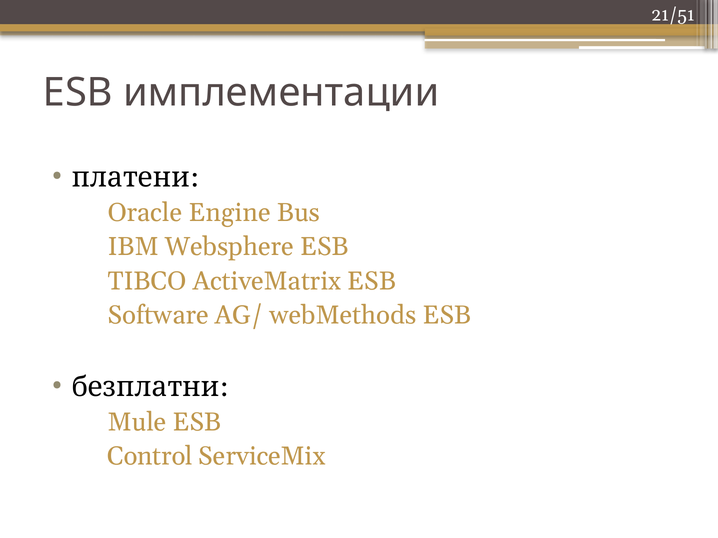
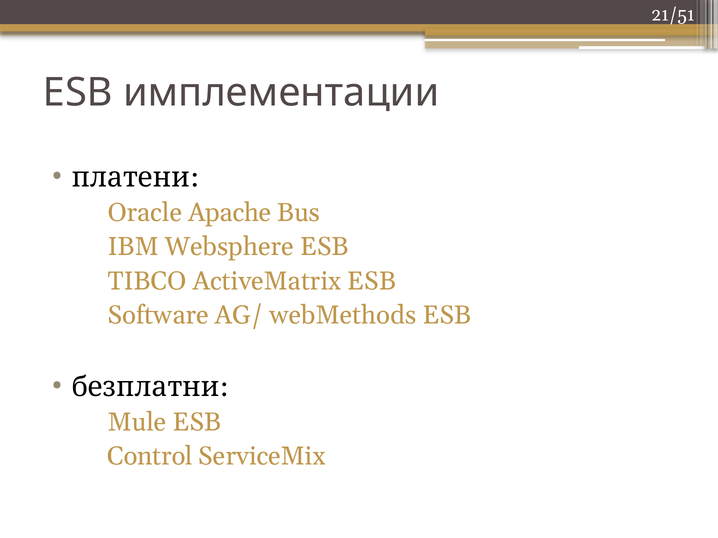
Engine: Engine -> Apache
